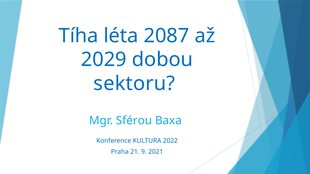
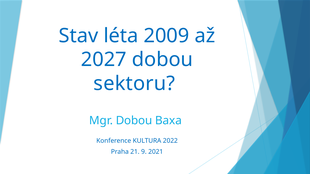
Tíha: Tíha -> Stav
2087: 2087 -> 2009
2029: 2029 -> 2027
Mgr Sférou: Sférou -> Dobou
